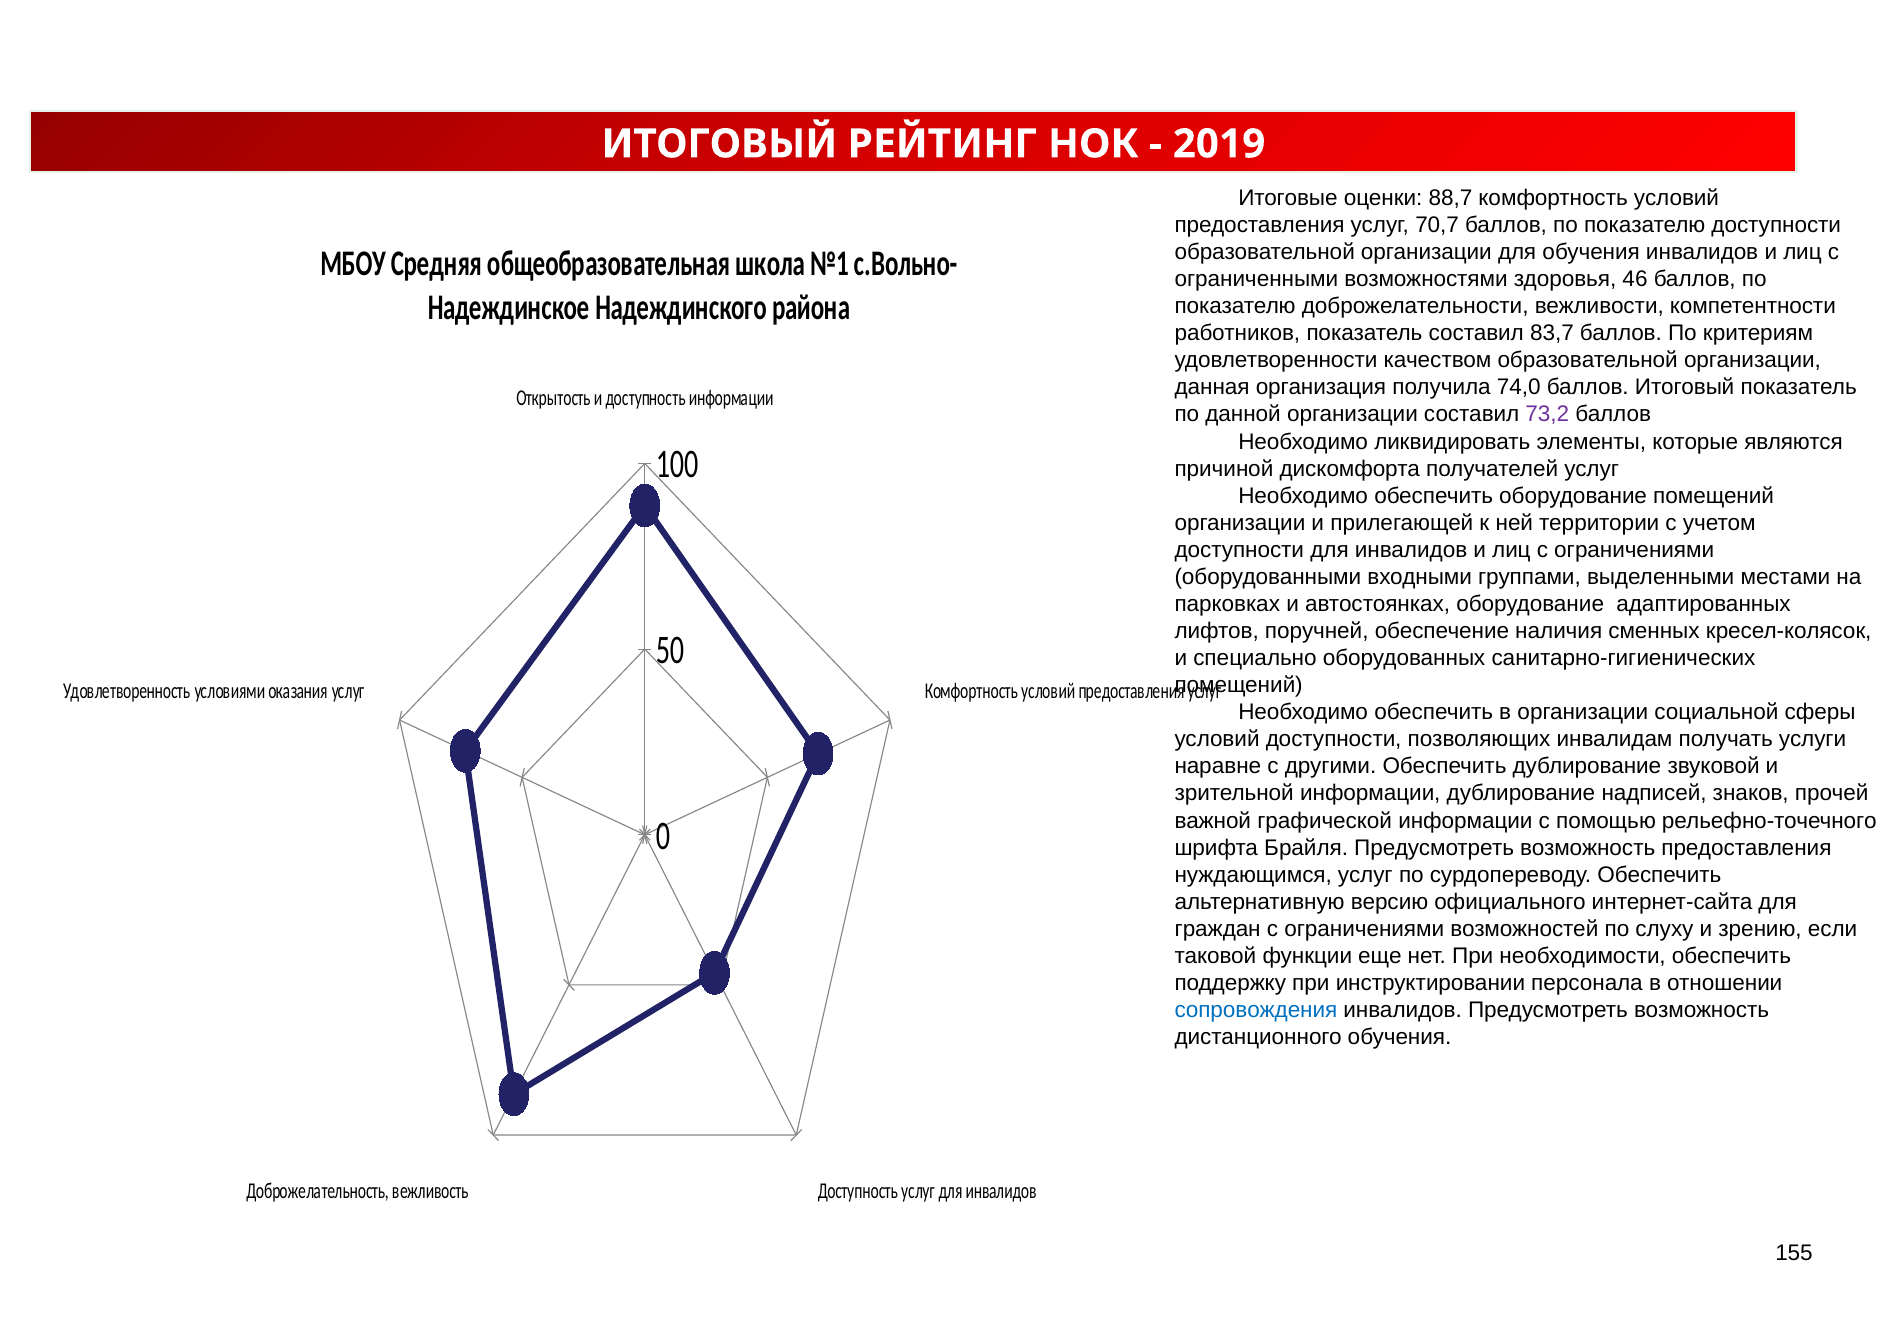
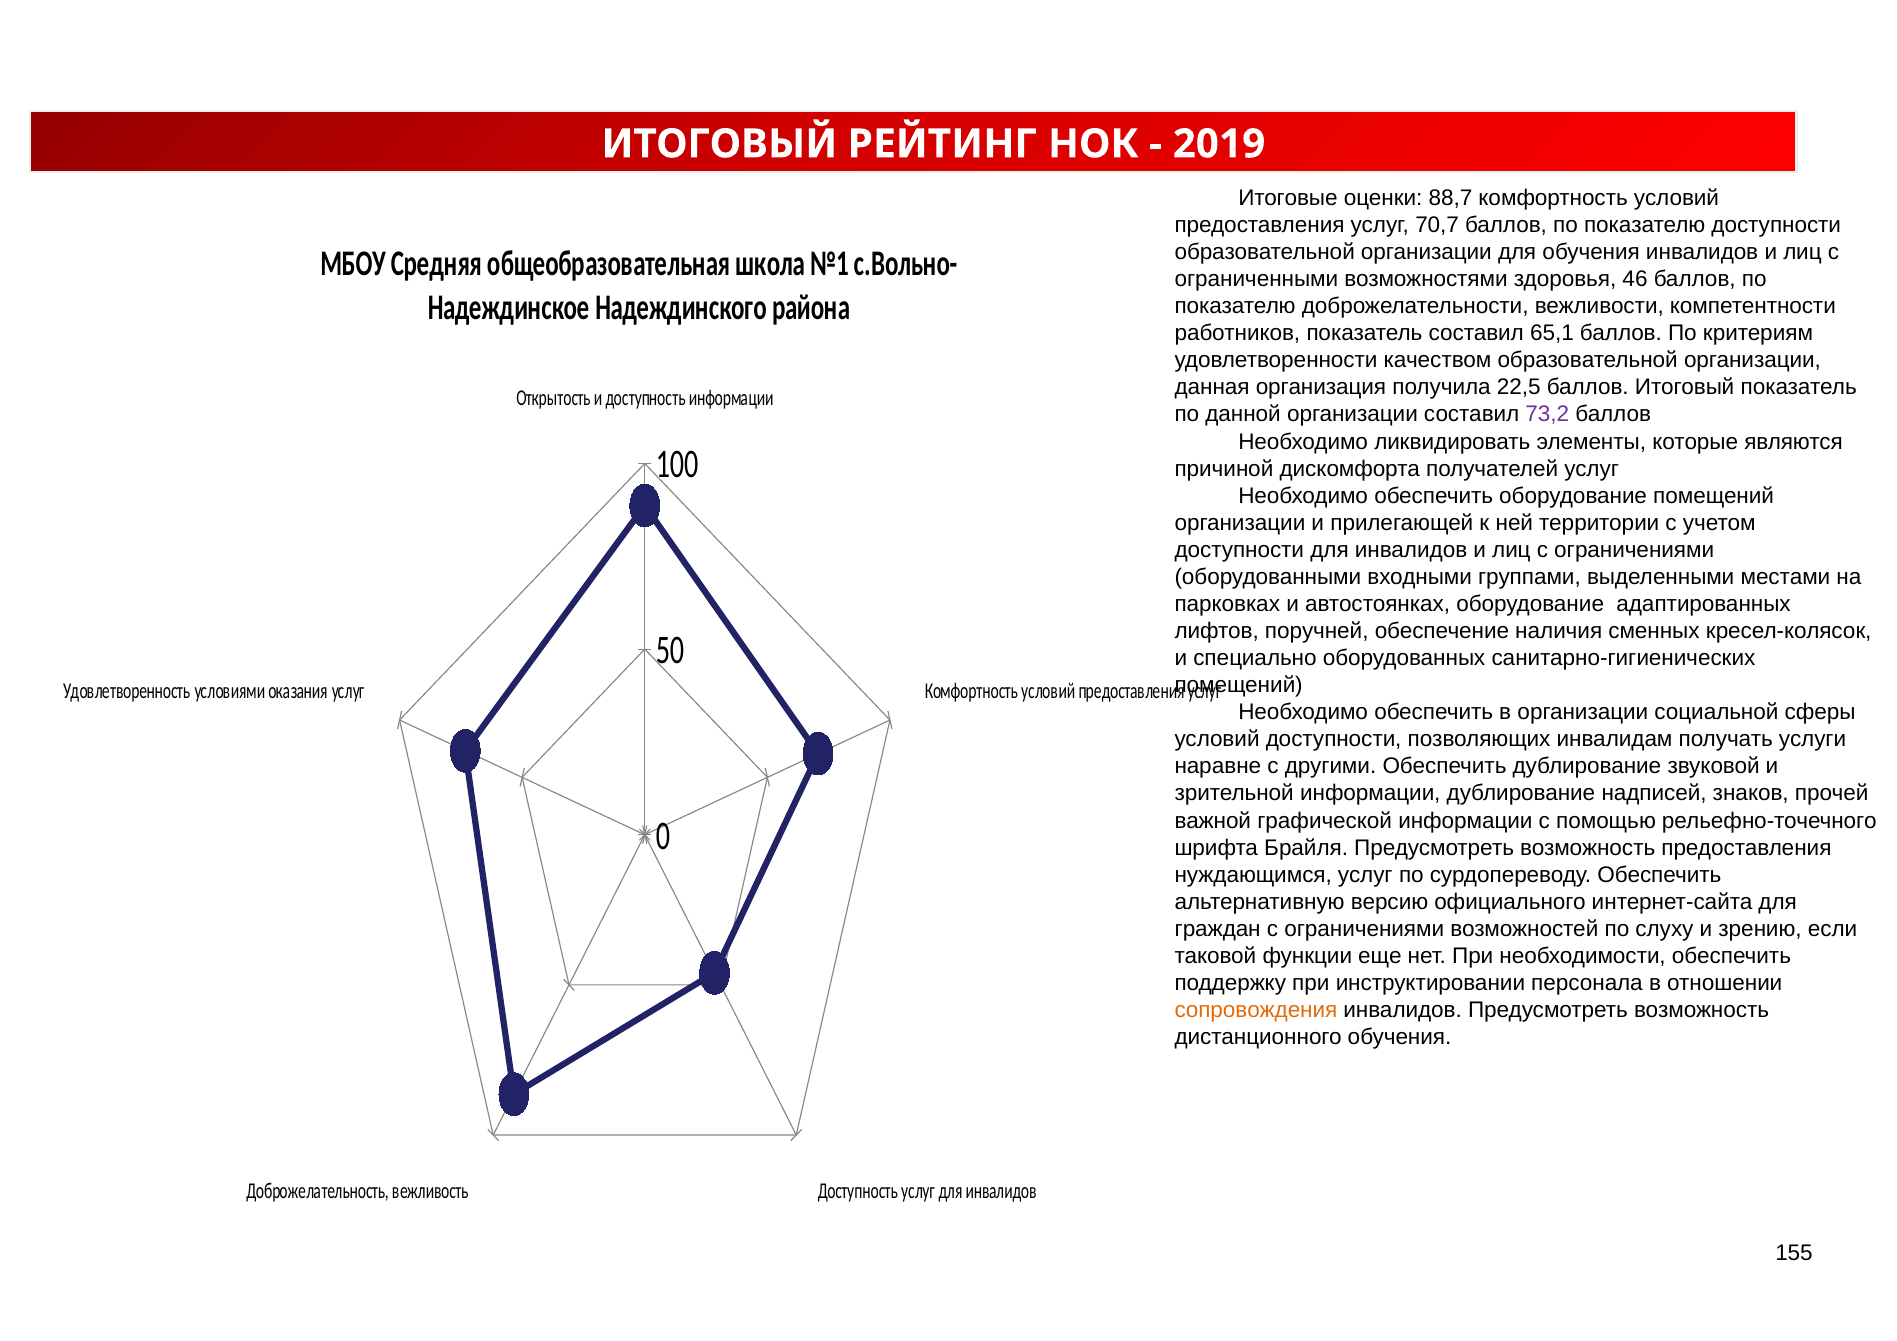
83,7: 83,7 -> 65,1
74,0: 74,0 -> 22,5
сопровождения colour: blue -> orange
